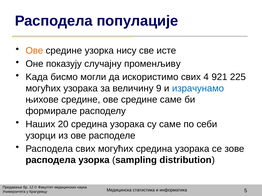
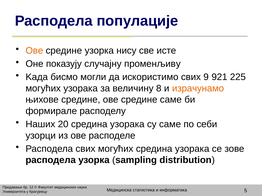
4: 4 -> 9
9: 9 -> 8
израчунамо colour: blue -> orange
